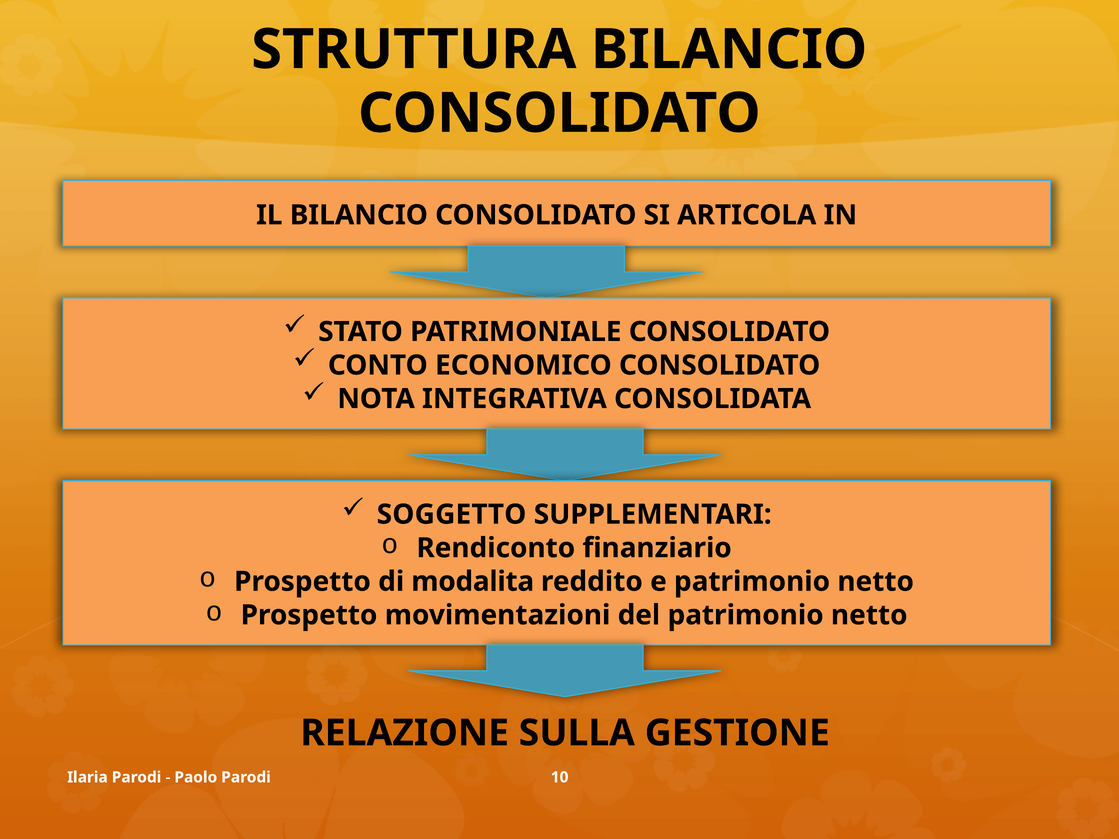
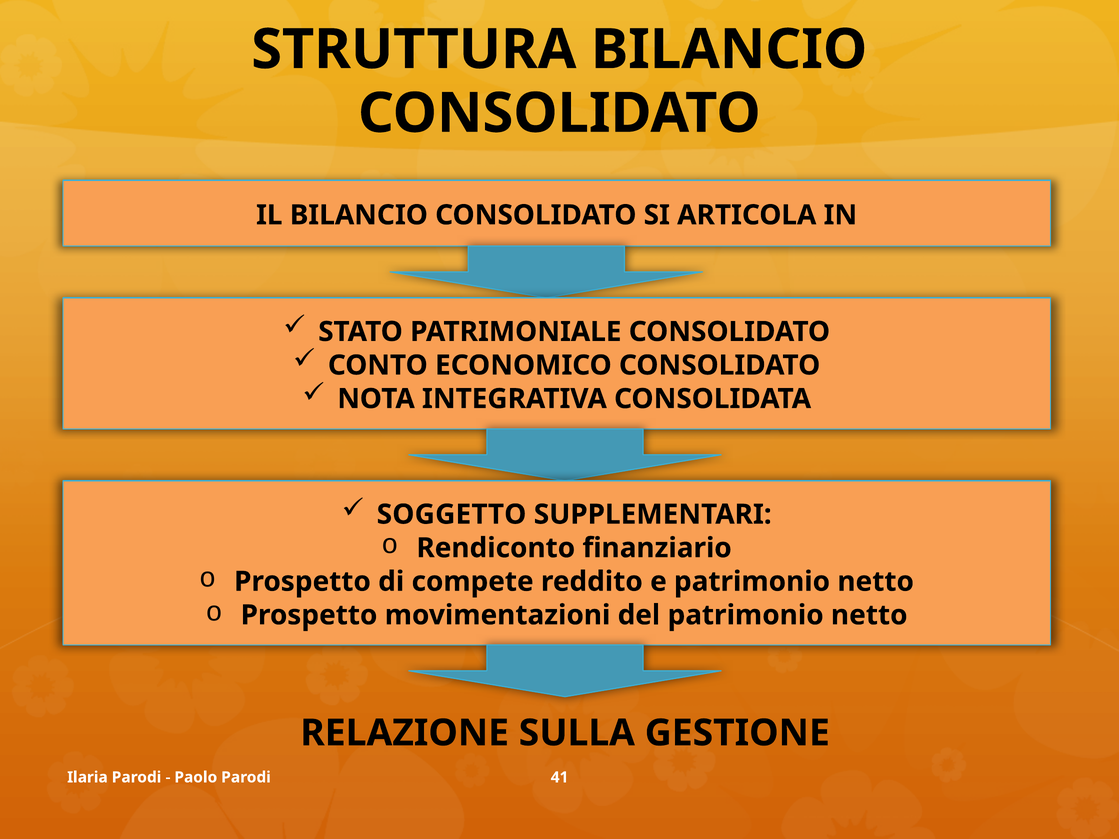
modalita: modalita -> compete
10: 10 -> 41
